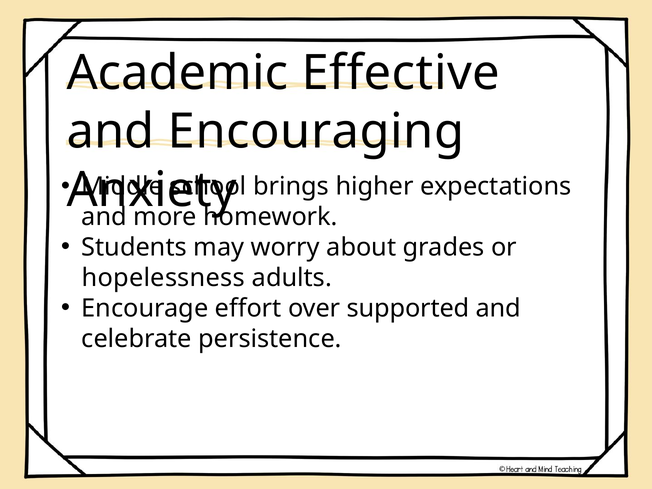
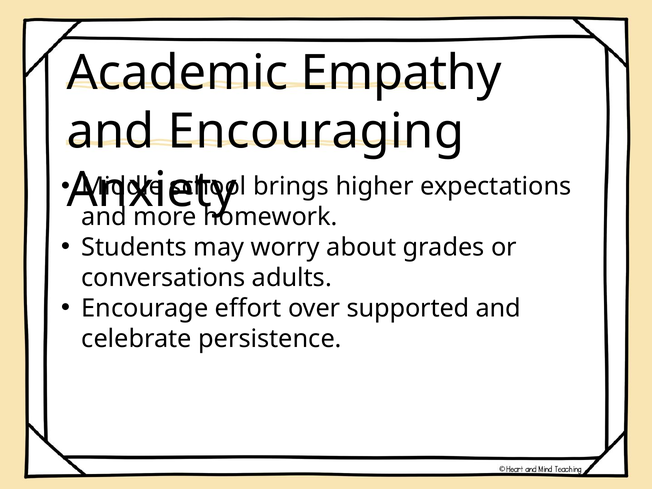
Effective: Effective -> Empathy
hopelessness: hopelessness -> conversations
